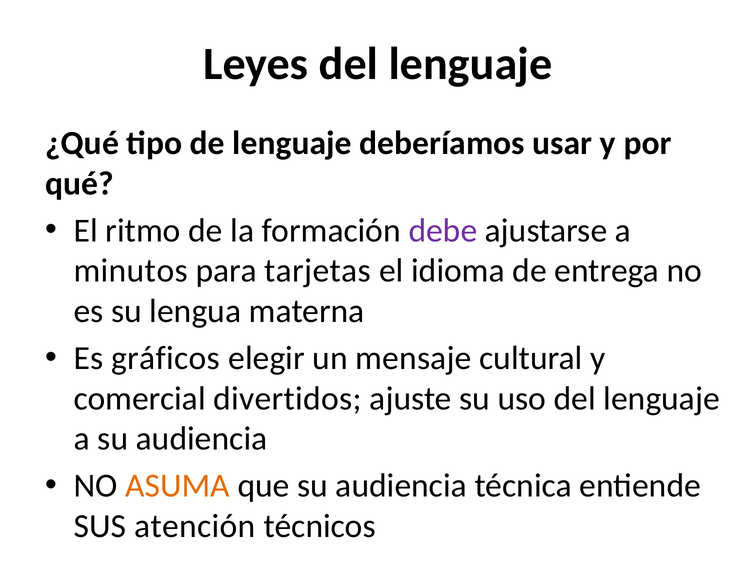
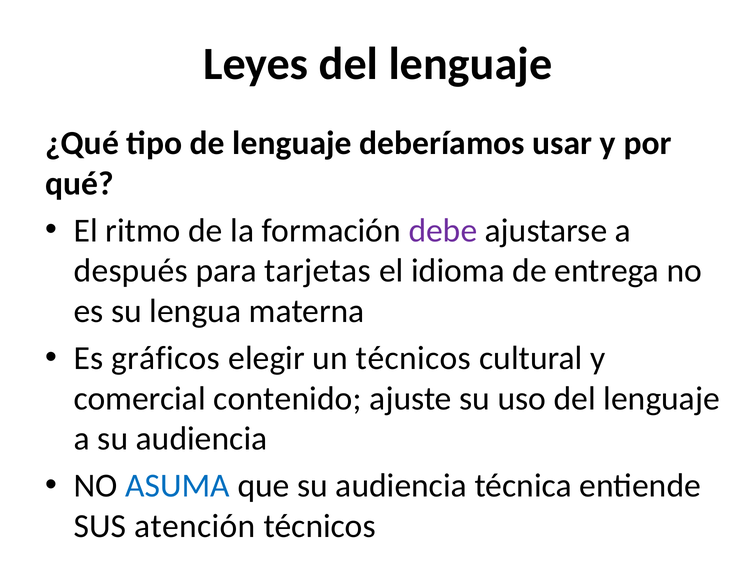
minutos: minutos -> después
un mensaje: mensaje -> técnicos
divertidos: divertidos -> contenido
ASUMA colour: orange -> blue
